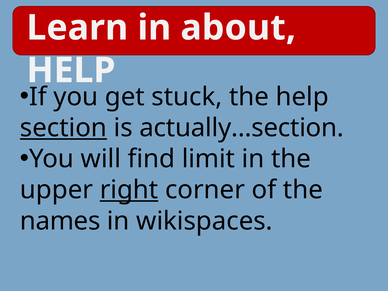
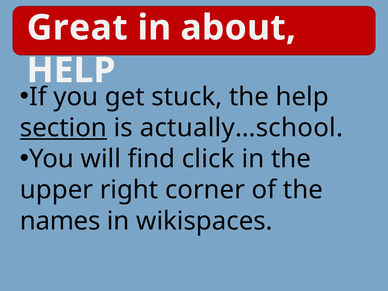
Learn: Learn -> Great
actually…section: actually…section -> actually…school
limit: limit -> click
right underline: present -> none
